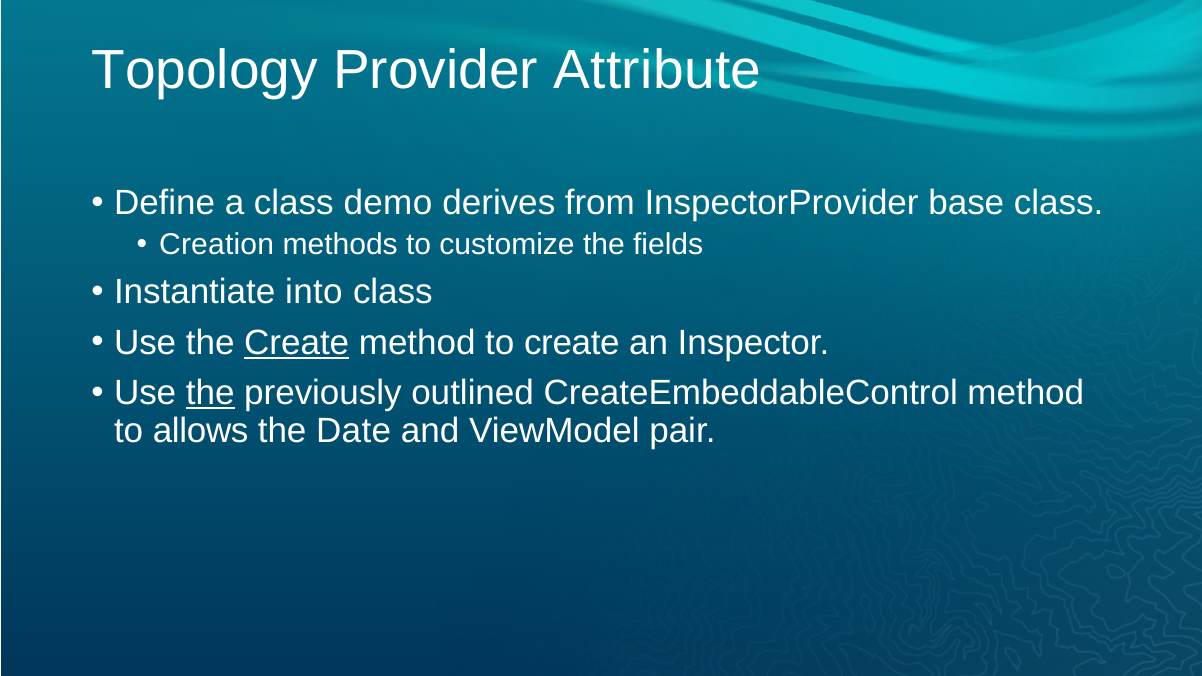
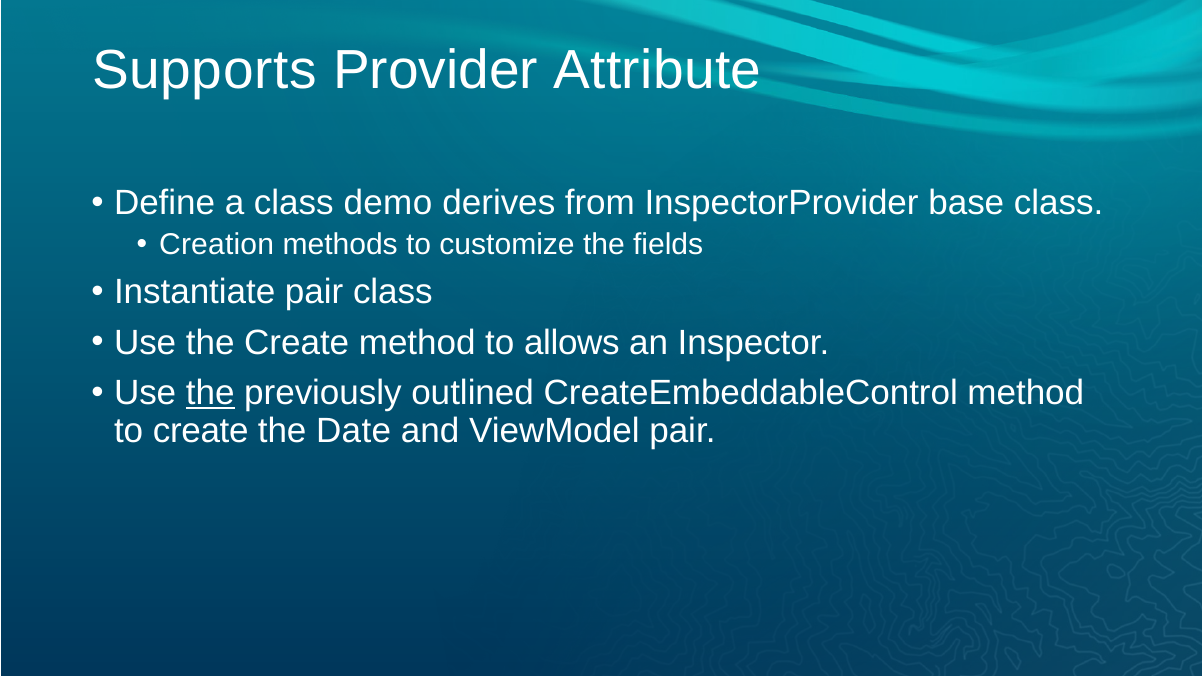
Topology: Topology -> Supports
Instantiate into: into -> pair
Create at (297, 343) underline: present -> none
to create: create -> allows
to allows: allows -> create
